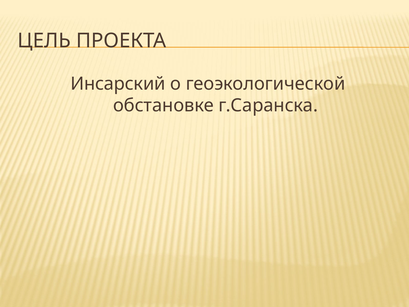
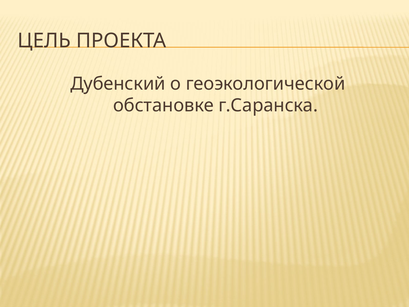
Инсарский: Инсарский -> Дубенский
